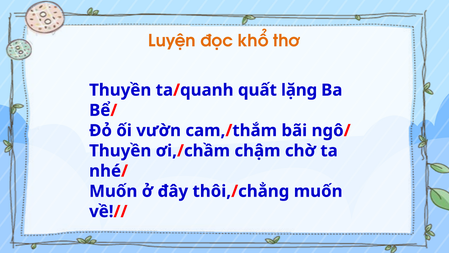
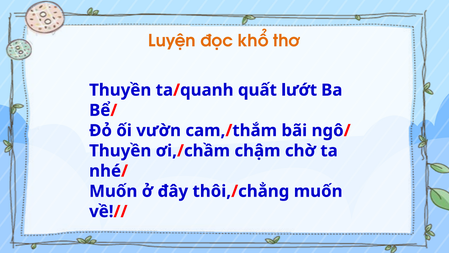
lặng: lặng -> lướt
